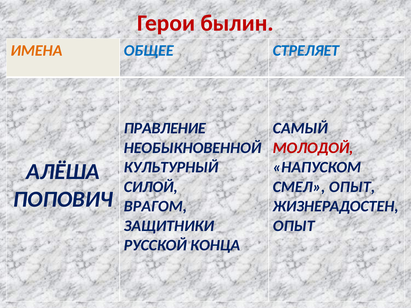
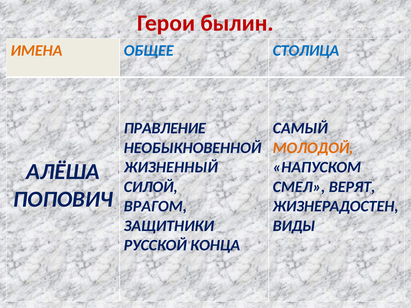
СТРЕЛЯЕТ: СТРЕЛЯЕТ -> СТОЛИЦА
МОЛОДОЙ colour: red -> orange
КУЛЬТУРНЫЙ: КУЛЬТУРНЫЙ -> ЖИЗНЕННЫЙ
СМЕЛ ОПЫТ: ОПЫТ -> ВЕРЯТ
ОПЫТ at (294, 226): ОПЫТ -> ВИДЫ
